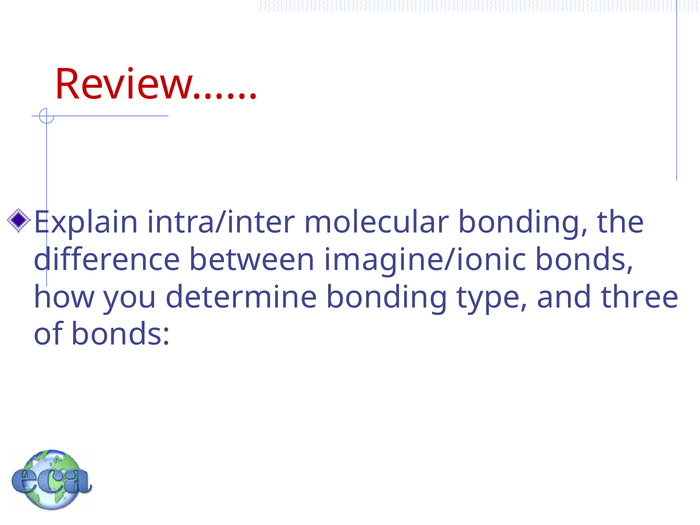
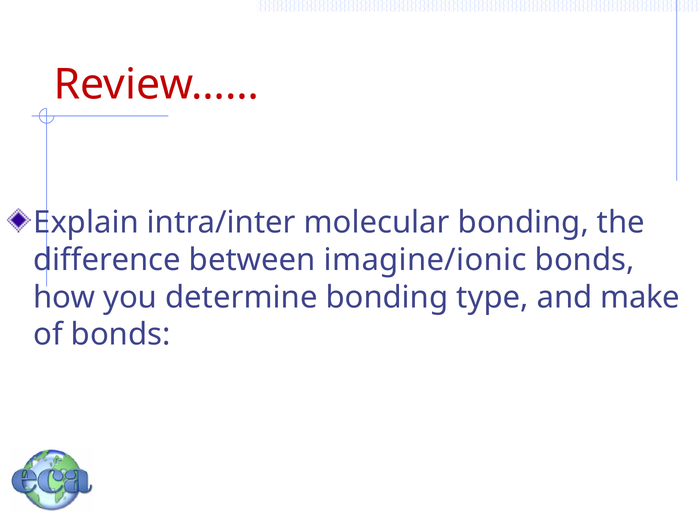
three: three -> make
